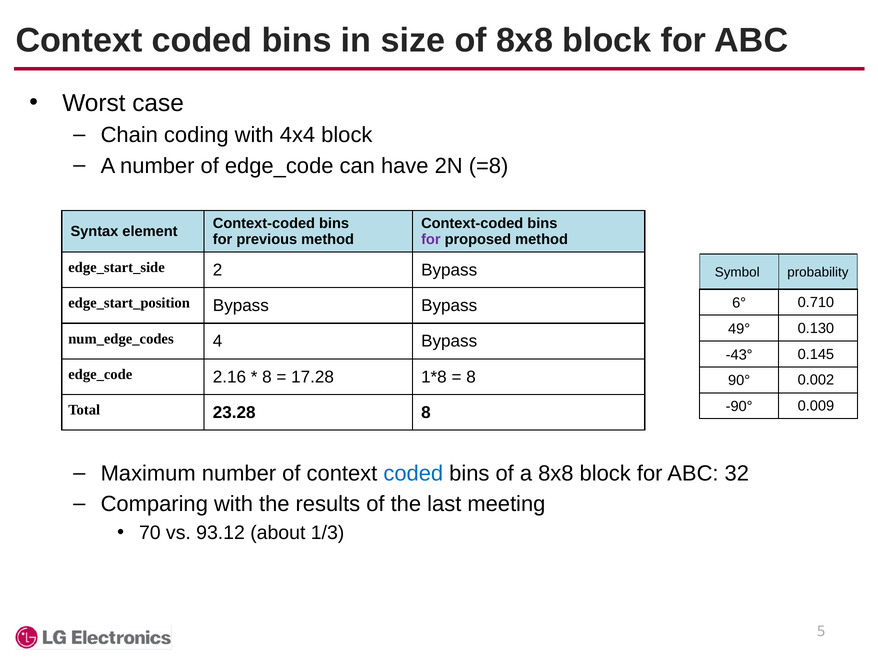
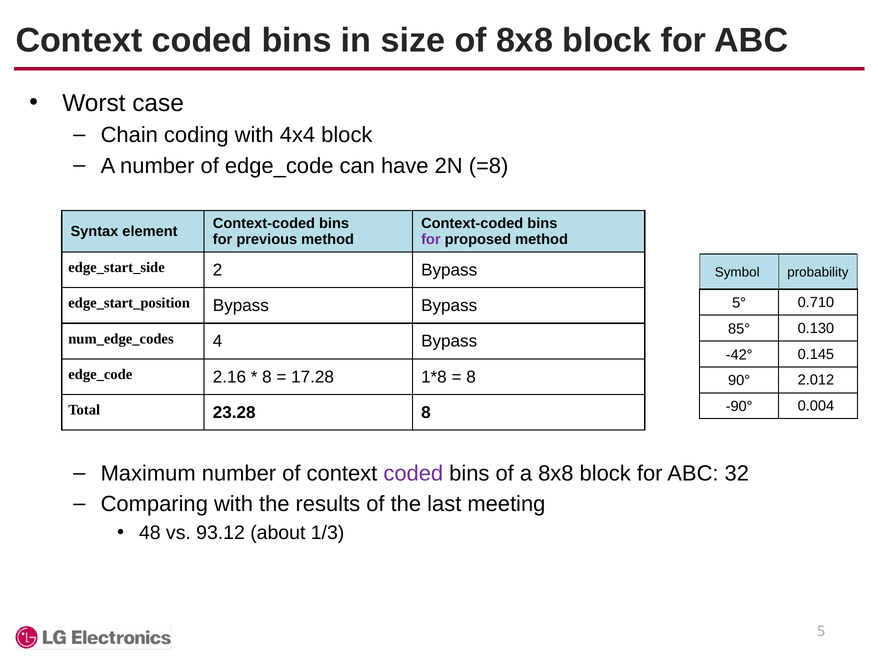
6°: 6° -> 5°
49°: 49° -> 85°
-43°: -43° -> -42°
0.002: 0.002 -> 2.012
0.009: 0.009 -> 0.004
coded at (413, 473) colour: blue -> purple
70: 70 -> 48
